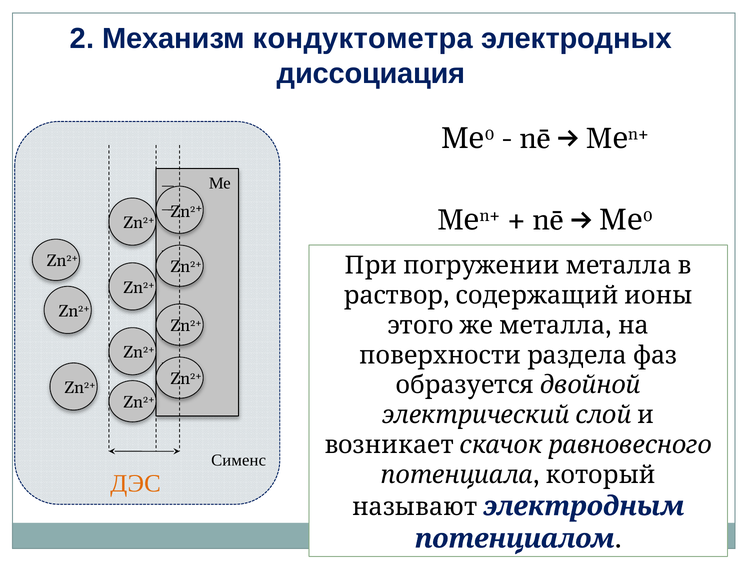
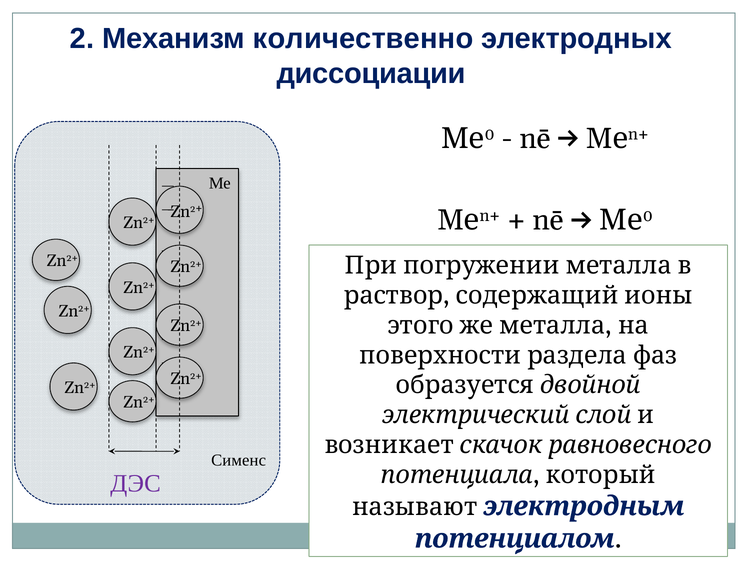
кондуктометра: кондуктометра -> количественно
диссоциация: диссоциация -> диссоциации
ДЭС colour: orange -> purple
